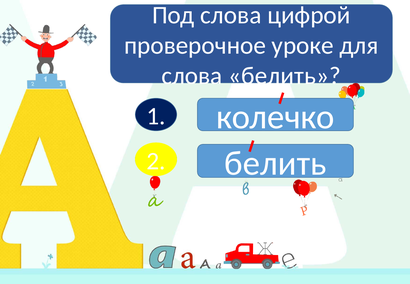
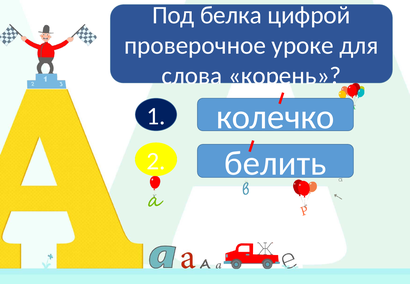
Под слова: слова -> белка
слова белить: белить -> корень
